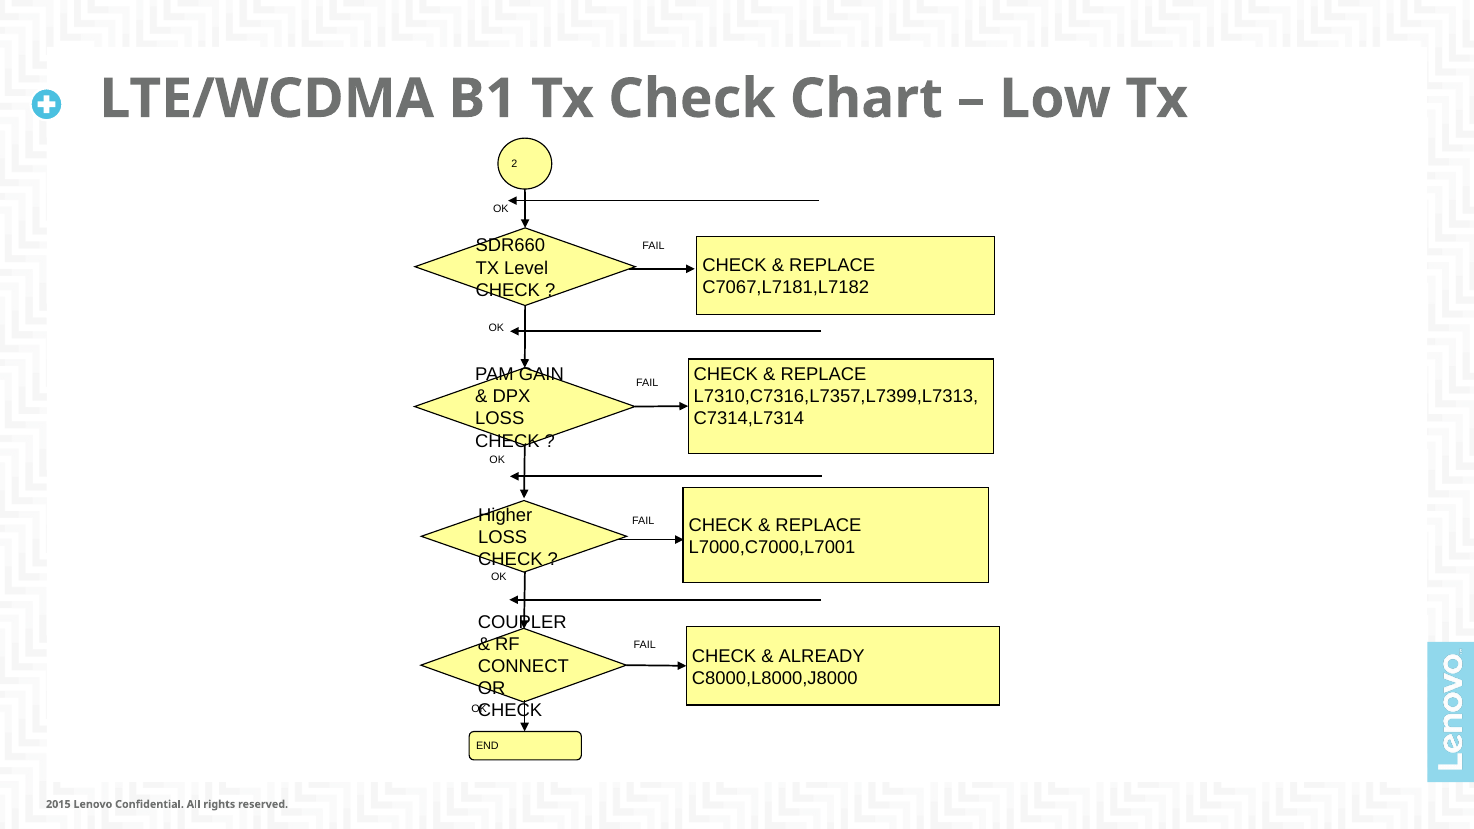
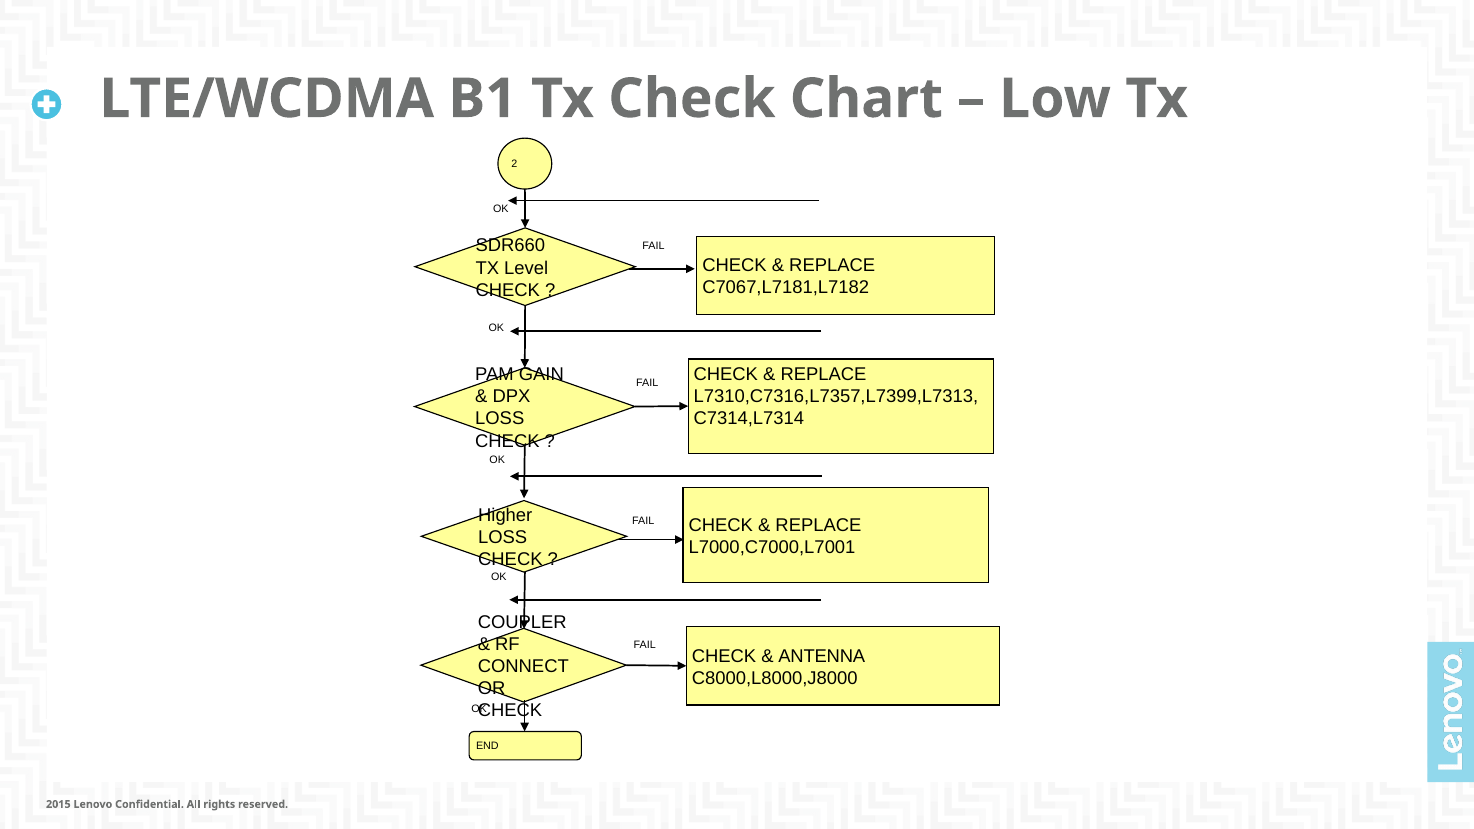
ALREADY: ALREADY -> ANTENNA
